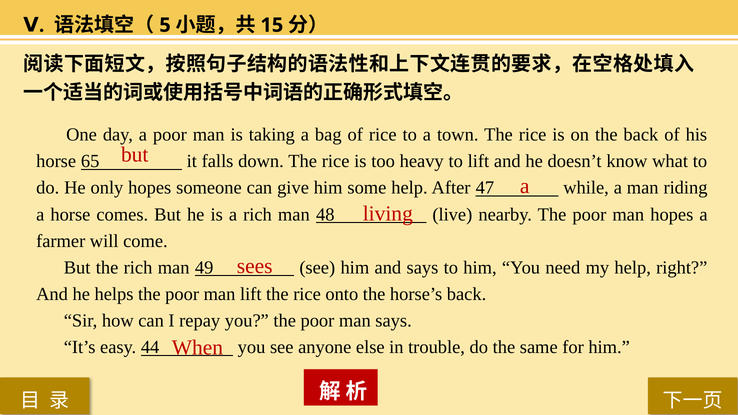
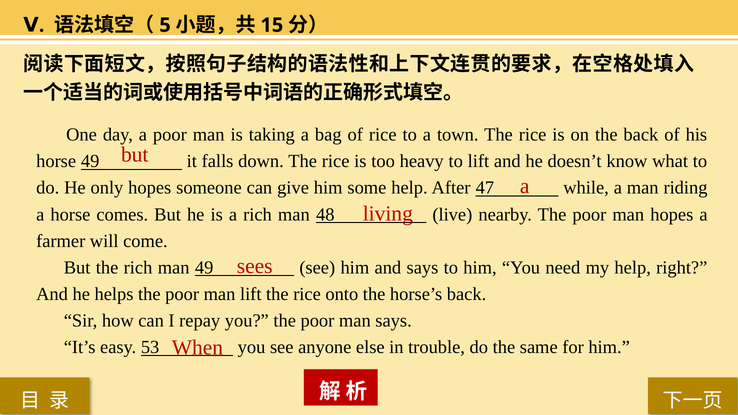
horse 65: 65 -> 49
44: 44 -> 53
